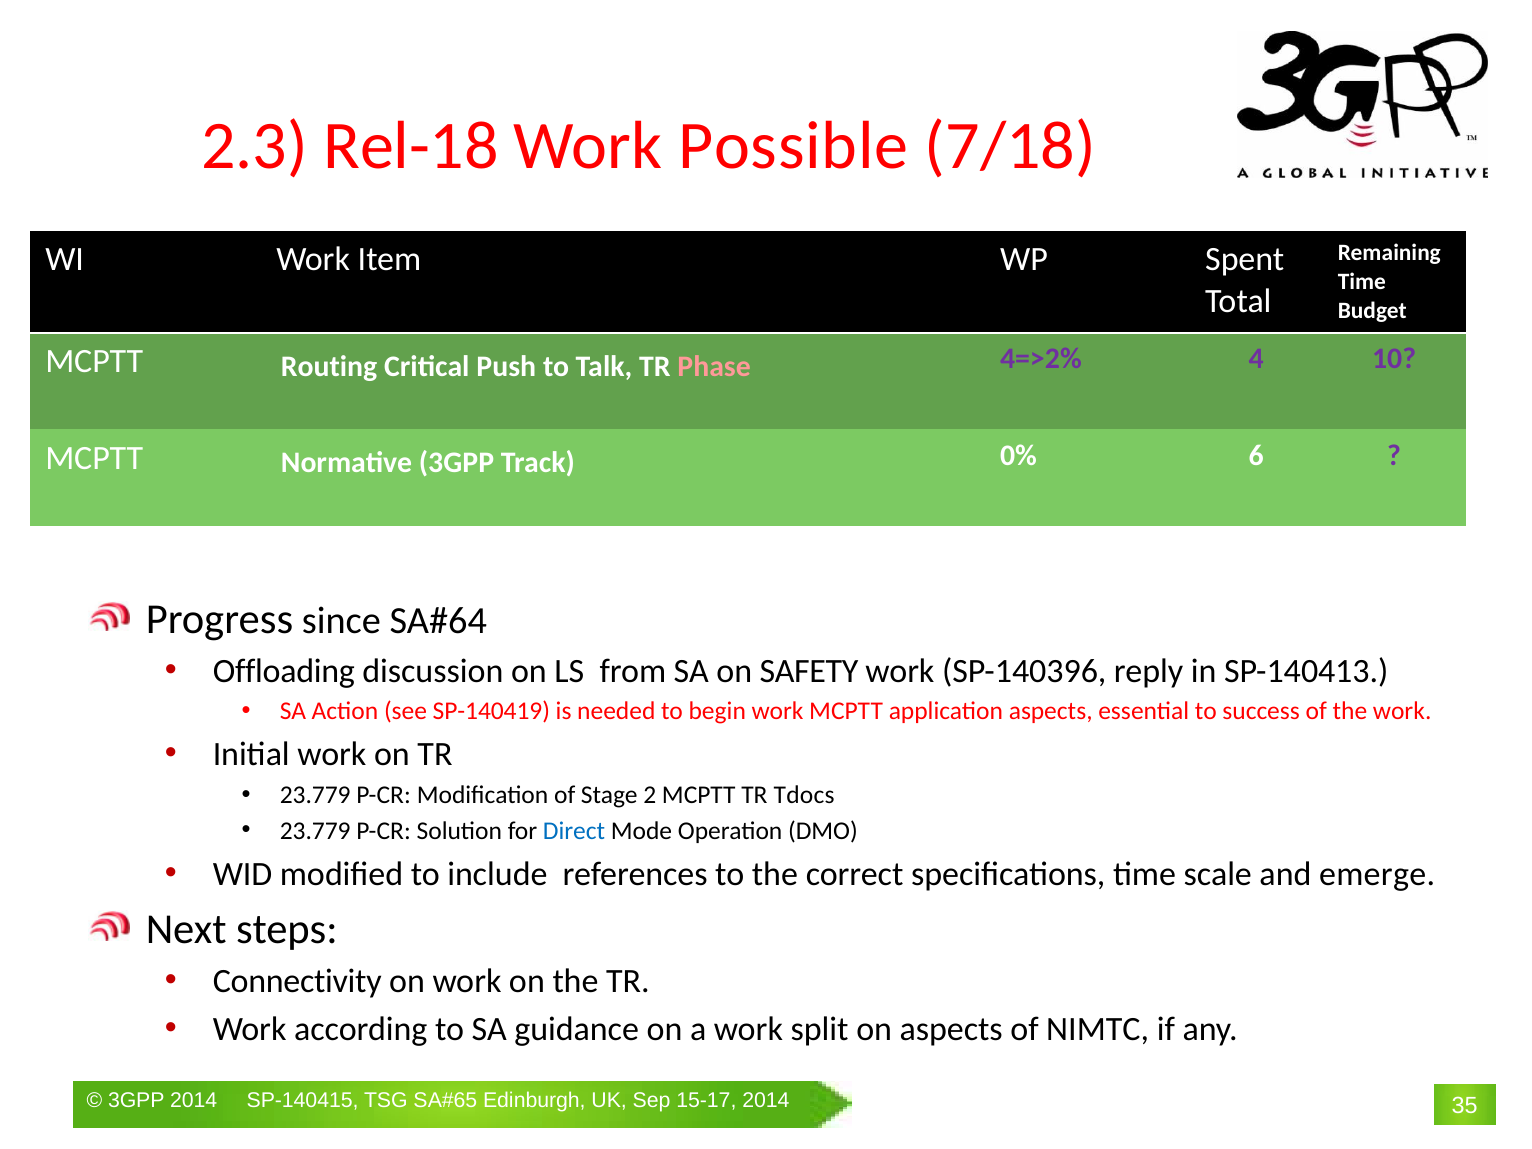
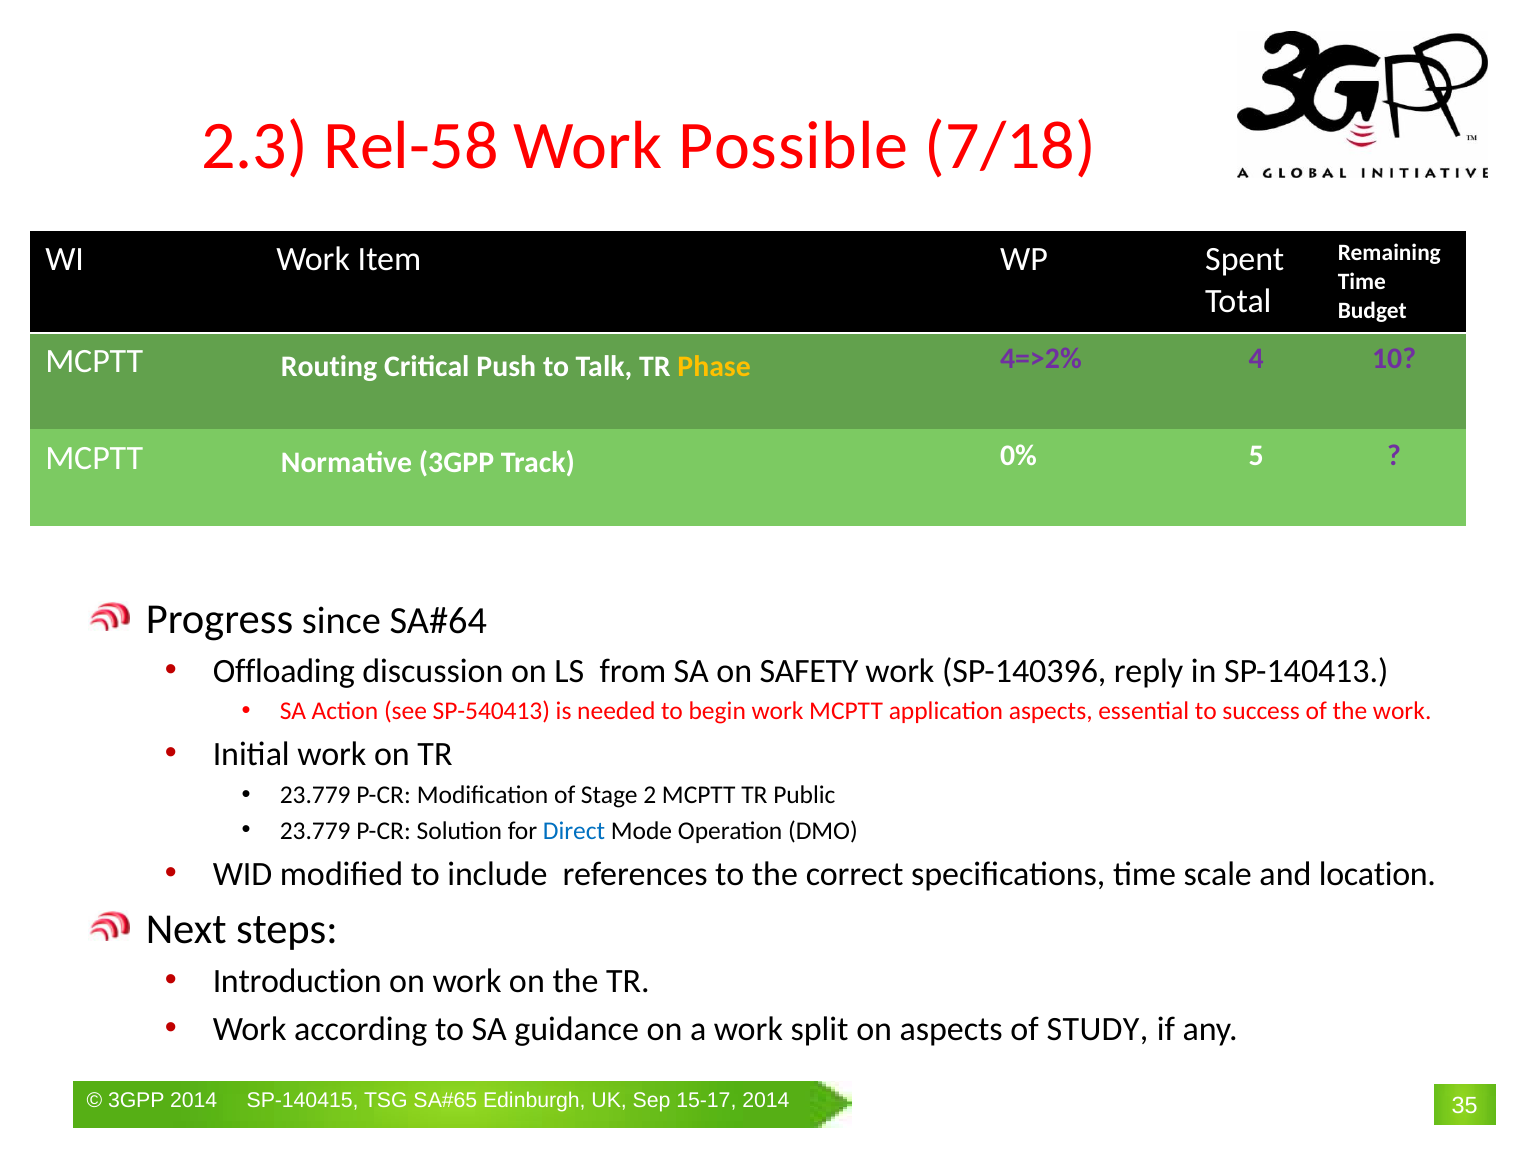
Rel-18: Rel-18 -> Rel-58
Phase colour: pink -> yellow
6: 6 -> 5
SP-140419: SP-140419 -> SP-540413
Tdocs: Tdocs -> Public
emerge: emerge -> location
Connectivity: Connectivity -> Introduction
NIMTC: NIMTC -> STUDY
